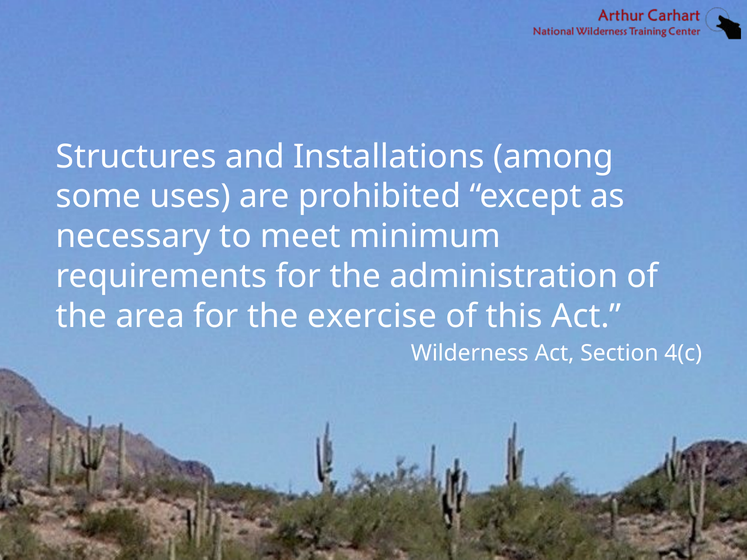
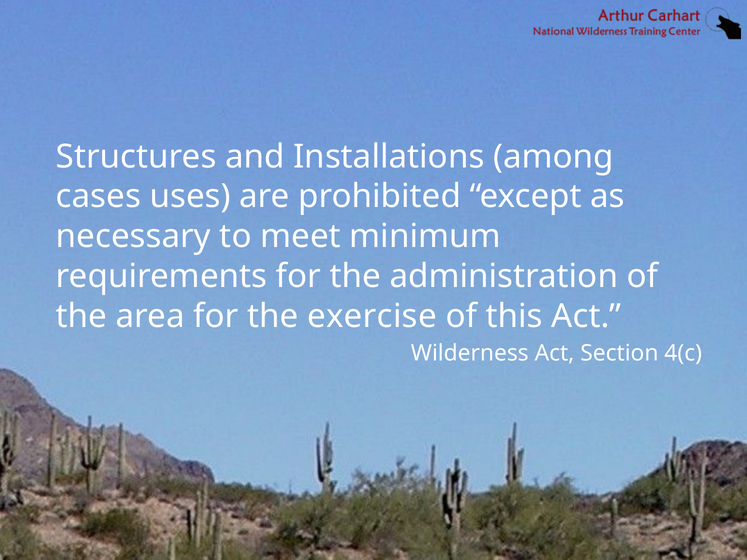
some: some -> cases
